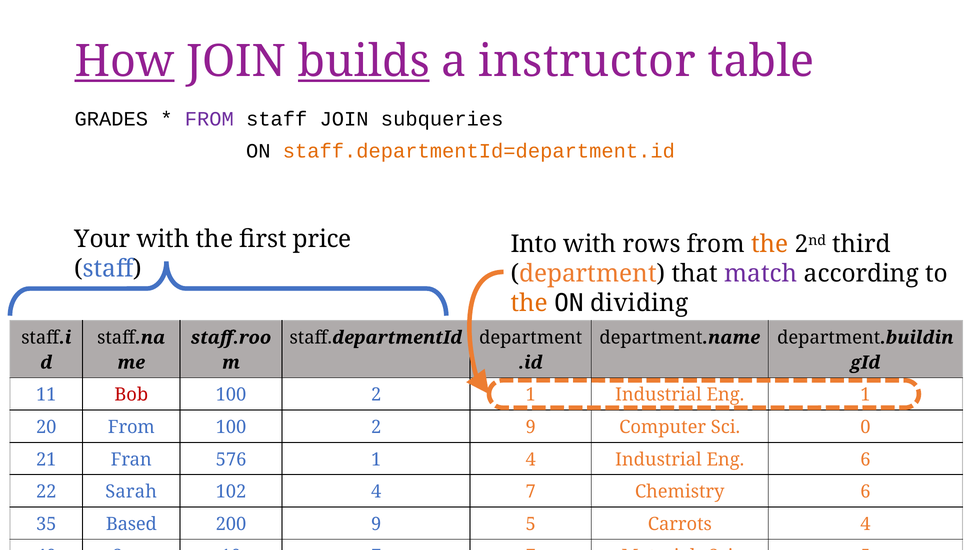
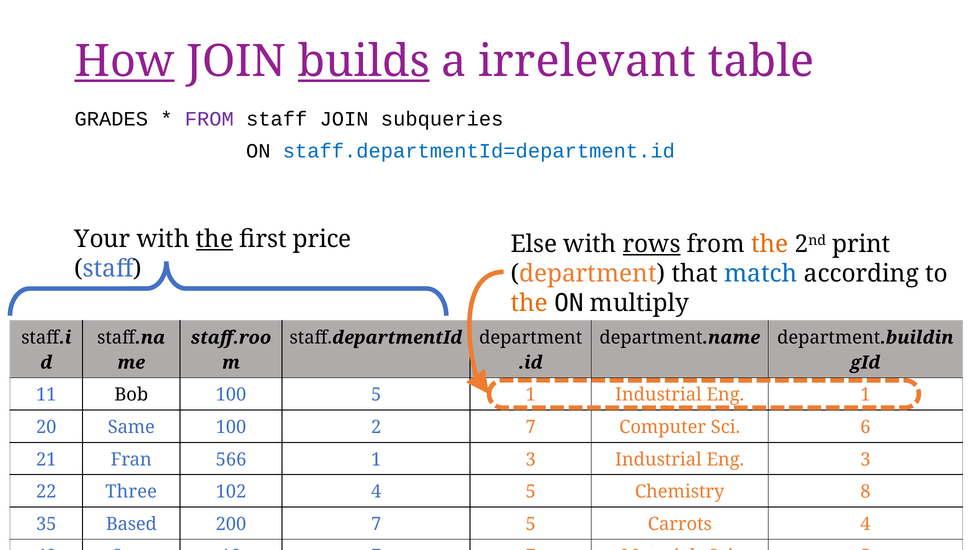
instructor: instructor -> irrelevant
staff.departmentId=department.id colour: orange -> blue
the at (215, 239) underline: none -> present
Into: Into -> Else
rows underline: none -> present
third: third -> print
match colour: purple -> blue
dividing: dividing -> multiply
Bob colour: red -> black
2 at (376, 395): 2 -> 5
20 From: From -> Same
2 9: 9 -> 7
0: 0 -> 6
576: 576 -> 566
1 4: 4 -> 3
Eng 6: 6 -> 3
Sarah: Sarah -> Three
4 7: 7 -> 5
Chemistry 6: 6 -> 8
200 9: 9 -> 7
